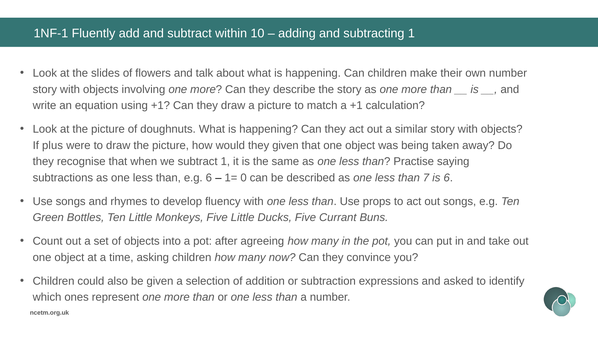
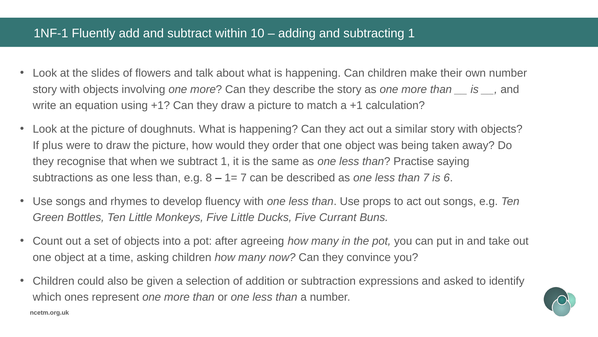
they given: given -> order
e.g 6: 6 -> 8
1= 0: 0 -> 7
